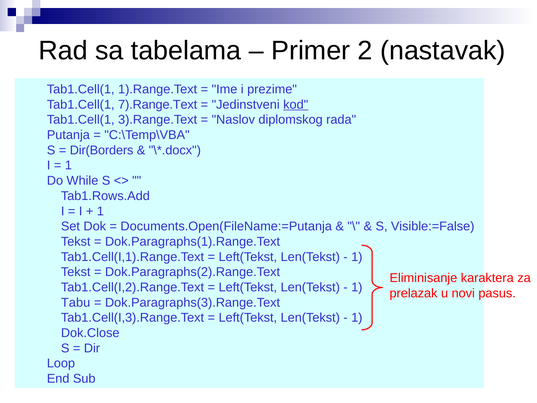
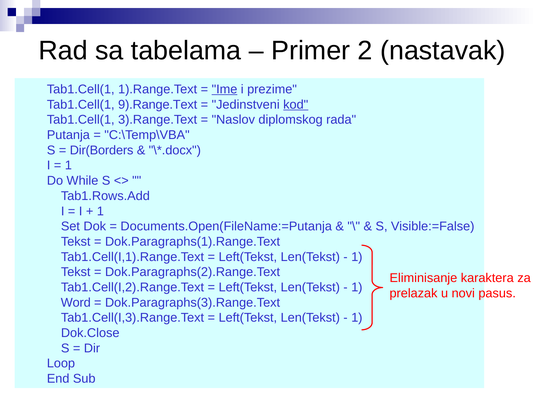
Ime underline: none -> present
7).Range.Text: 7).Range.Text -> 9).Range.Text
Tabu: Tabu -> Word
